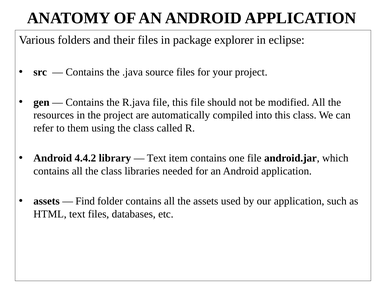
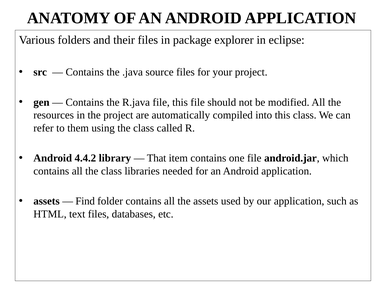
Text at (157, 158): Text -> That
